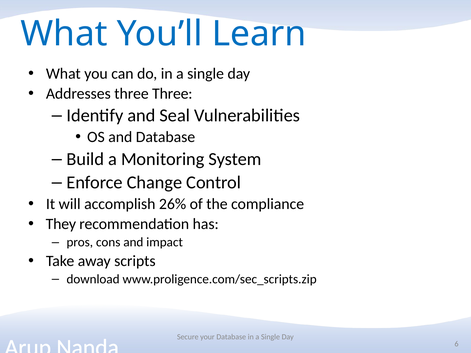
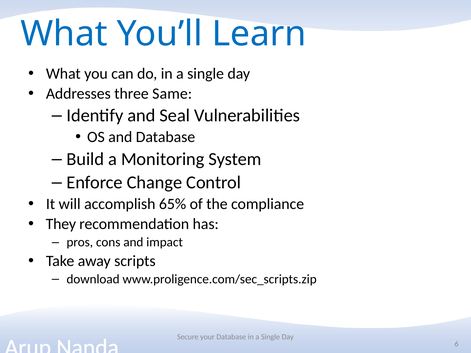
three Three: Three -> Same
26%: 26% -> 65%
